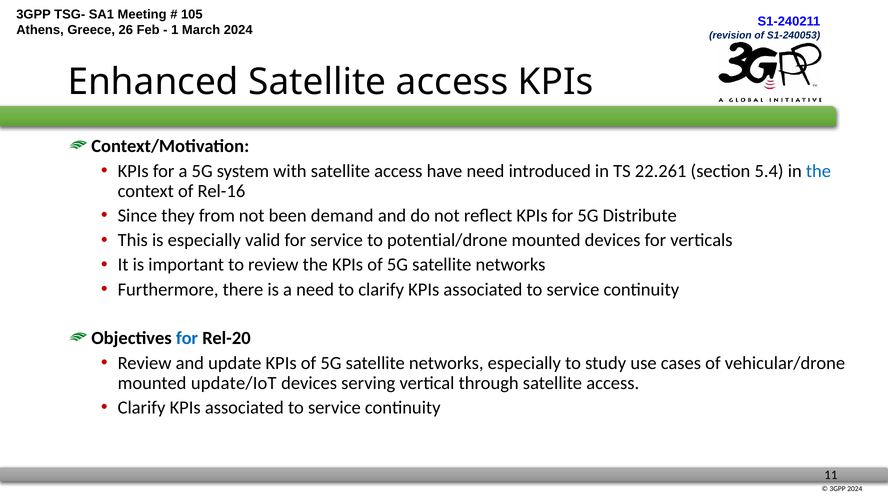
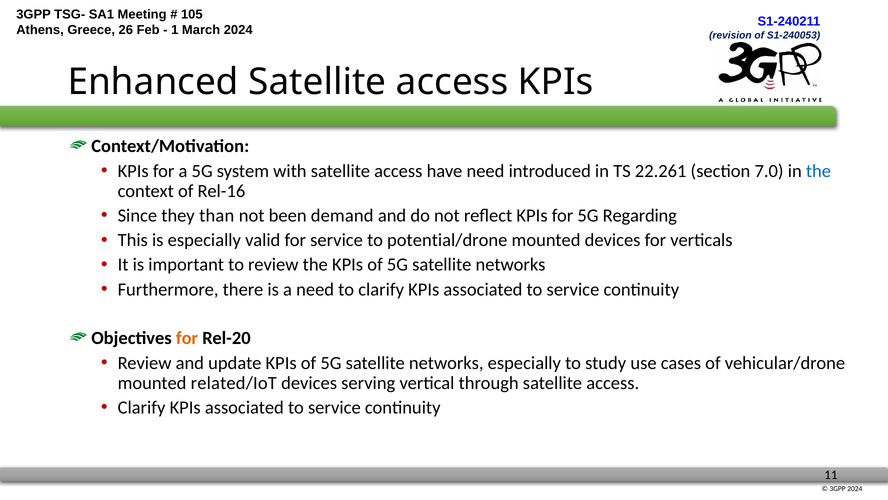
5.4: 5.4 -> 7.0
from: from -> than
Distribute: Distribute -> Regarding
for at (187, 338) colour: blue -> orange
update/IoT: update/IoT -> related/IoT
